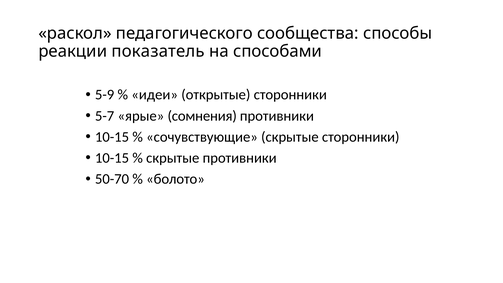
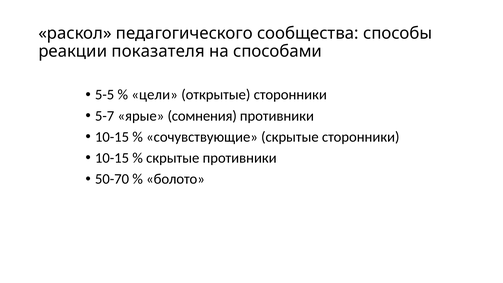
показатель: показатель -> показателя
5-9: 5-9 -> 5-5
идеи: идеи -> цели
